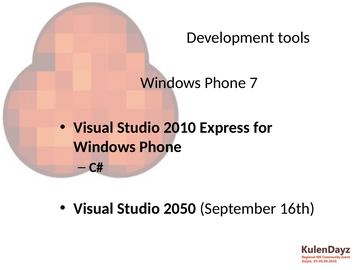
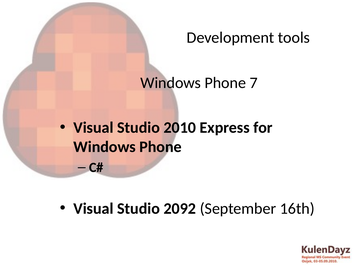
2050: 2050 -> 2092
